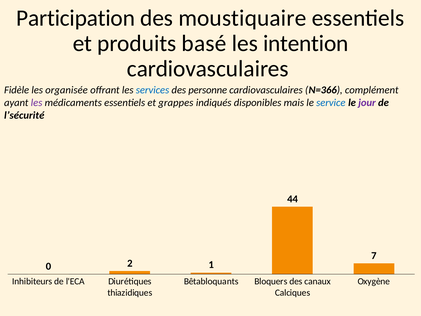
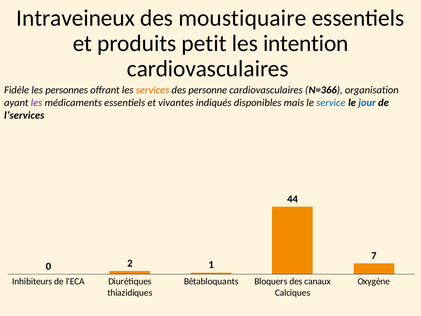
Participation: Participation -> Intraveineux
basé: basé -> petit
organisée: organisée -> personnes
services colour: blue -> orange
complément: complément -> organisation
grappes: grappes -> vivantes
jour colour: purple -> blue
l’sécurité: l’sécurité -> l’services
